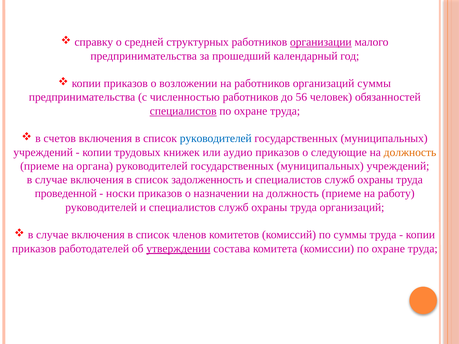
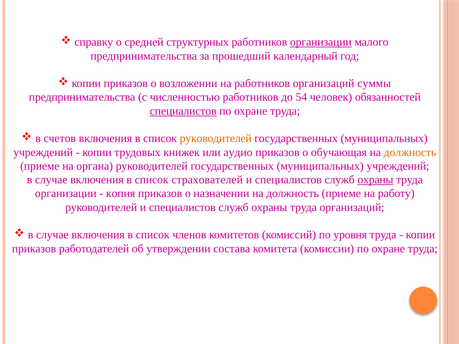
56: 56 -> 54
руководителей at (216, 139) colour: blue -> orange
следующие: следующие -> обучающая
задолженность: задолженность -> страхователей
охраны at (375, 180) underline: none -> present
проведенной at (66, 194): проведенной -> организации
носки: носки -> копия
по суммы: суммы -> уровня
утверждении underline: present -> none
